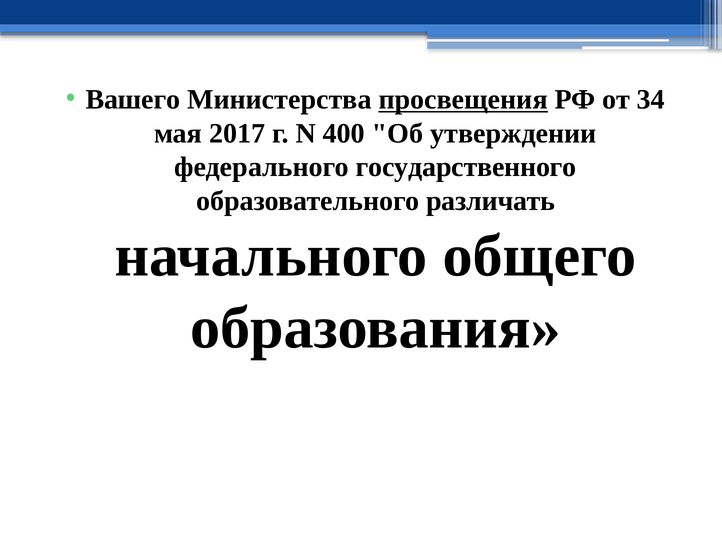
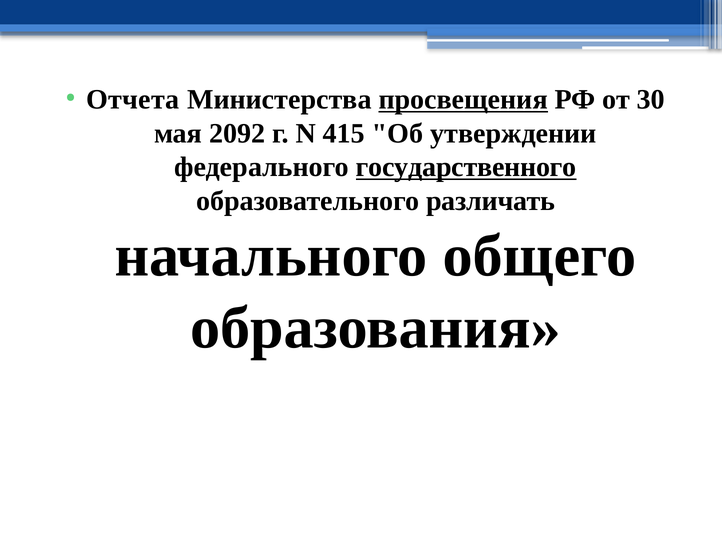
Вашего: Вашего -> Отчета
34: 34 -> 30
2017: 2017 -> 2092
400: 400 -> 415
государственного underline: none -> present
